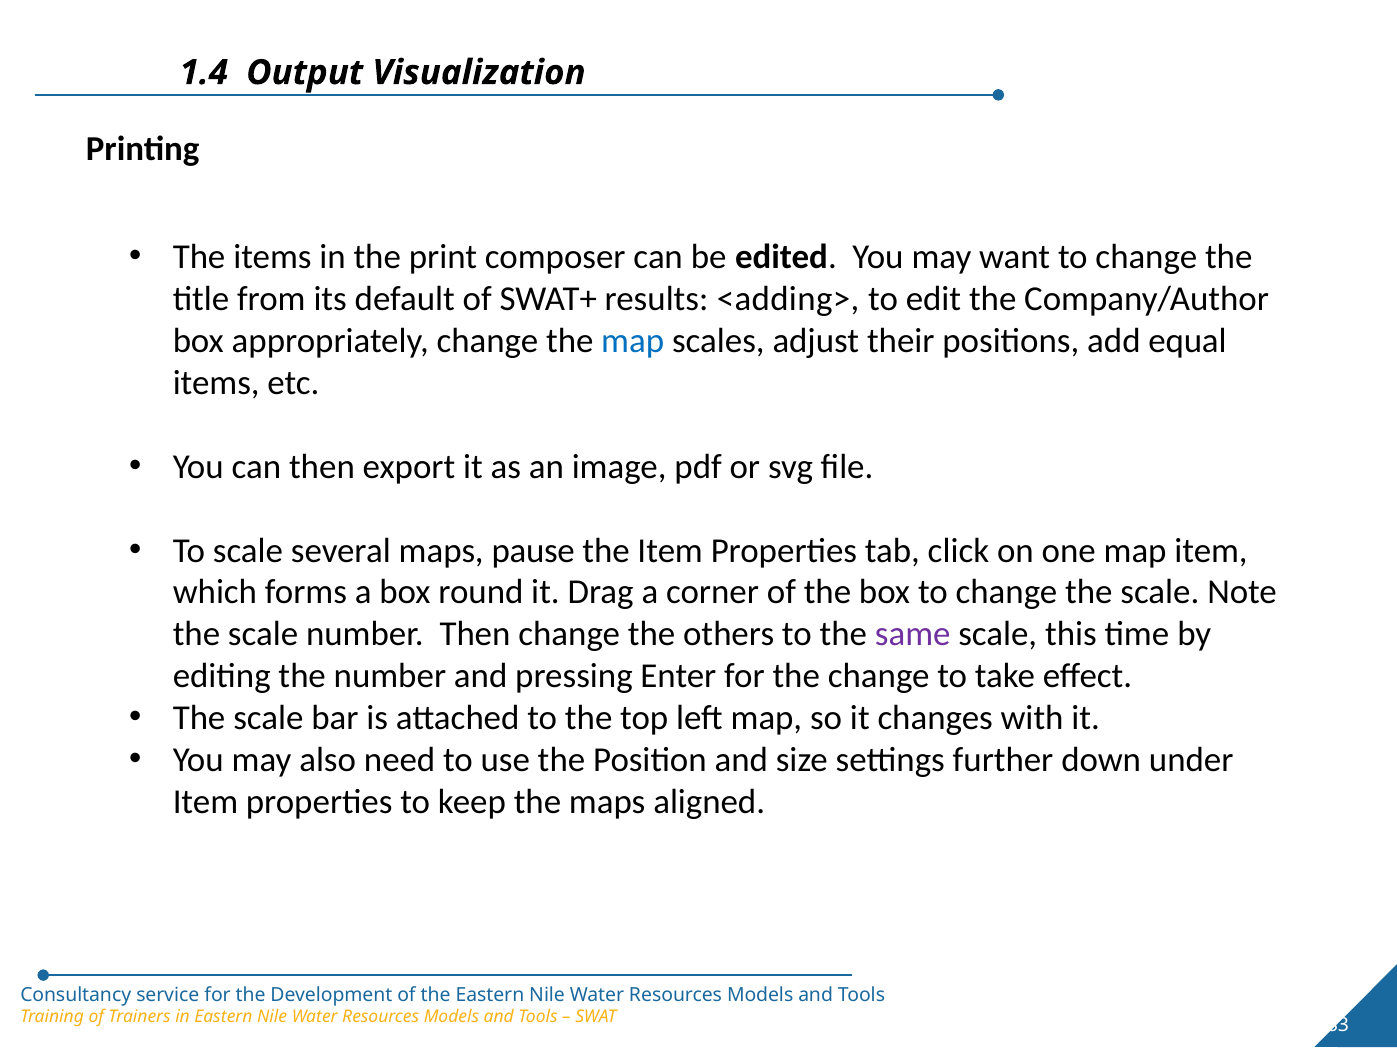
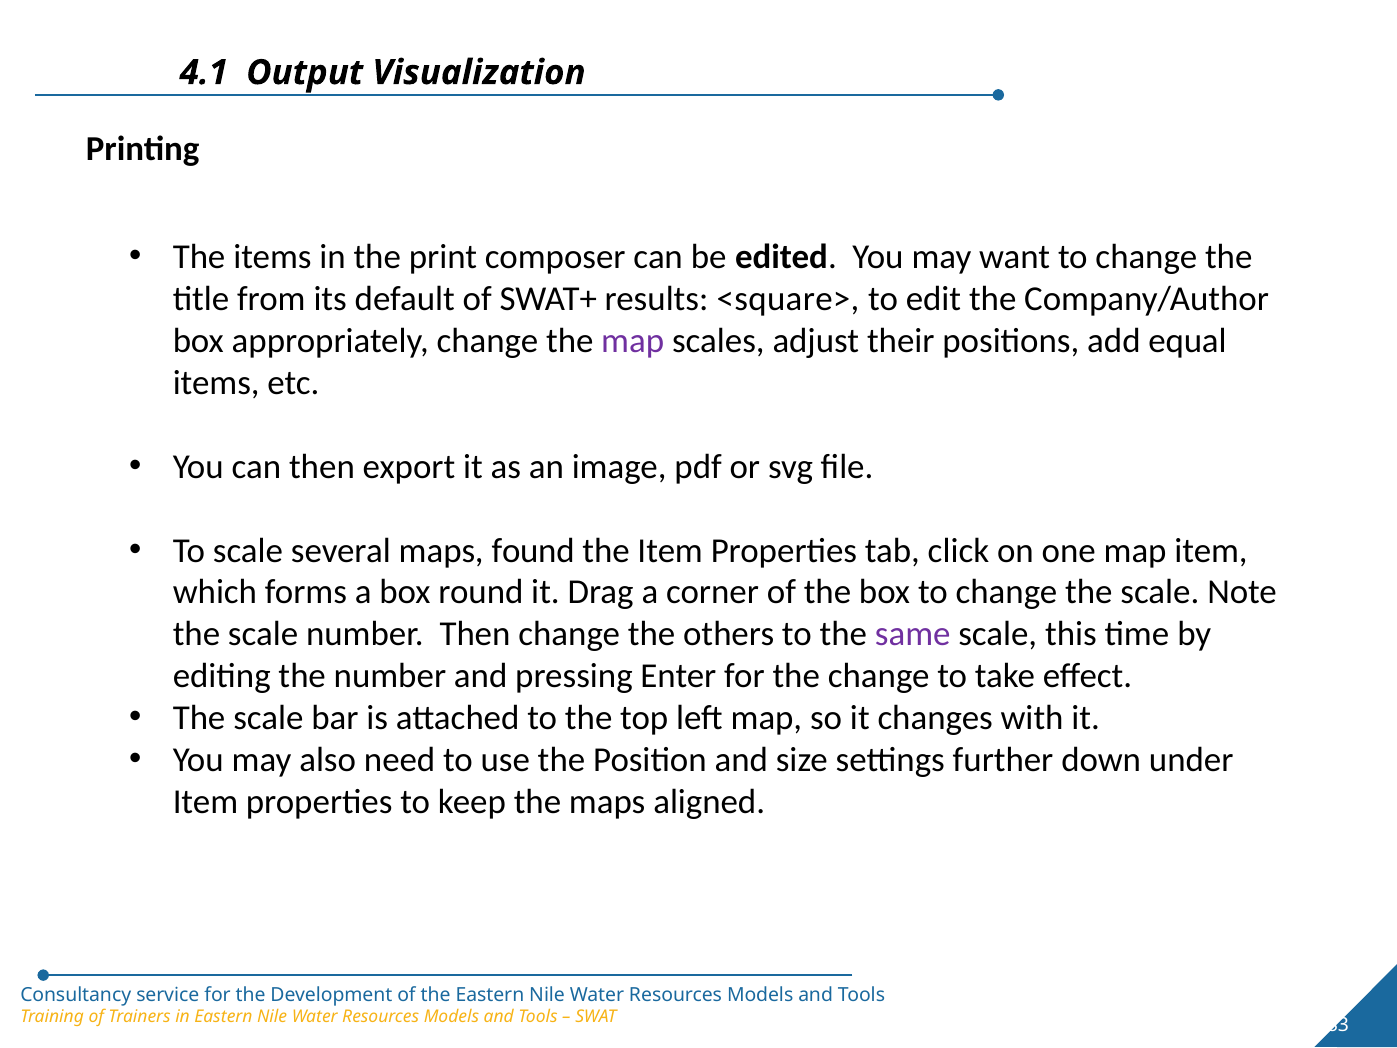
1.4: 1.4 -> 4.1
<adding>: <adding> -> <square>
map at (633, 341) colour: blue -> purple
pause: pause -> found
